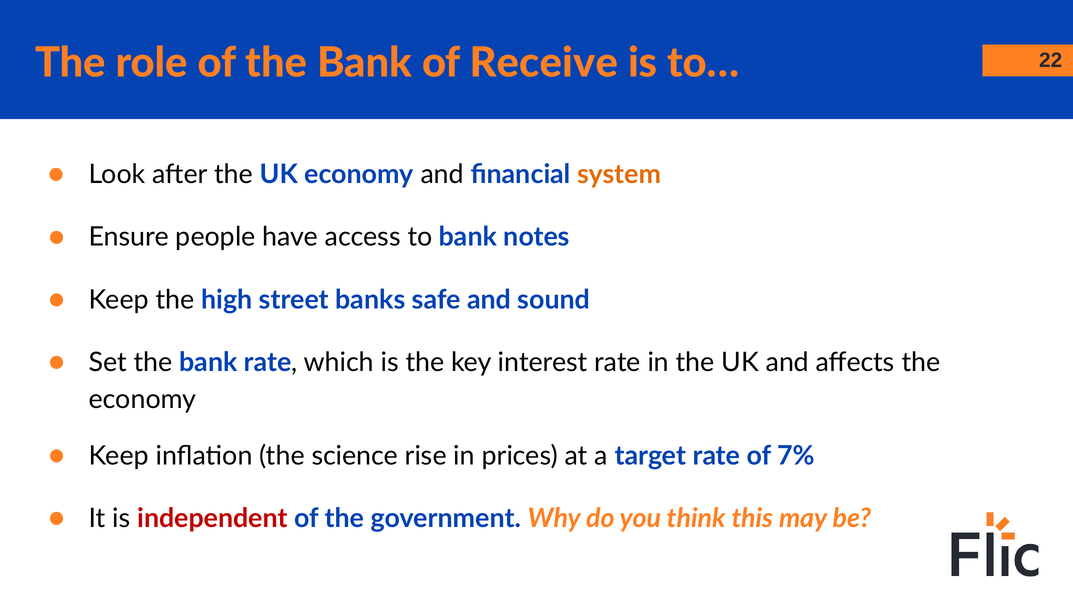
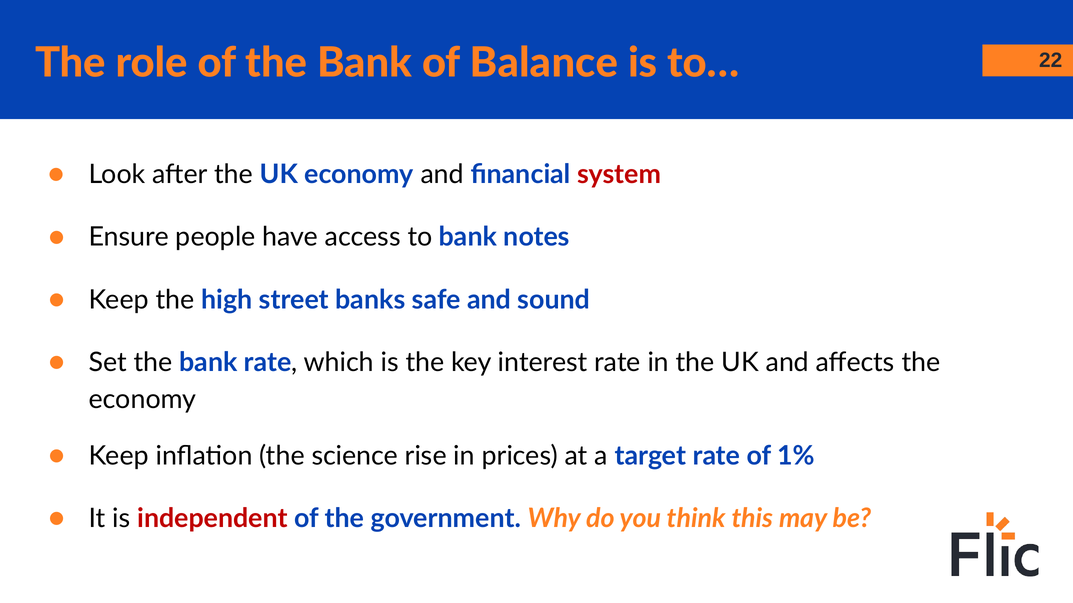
Receive: Receive -> Balance
system colour: orange -> red
7%: 7% -> 1%
